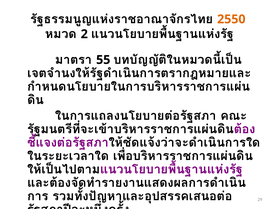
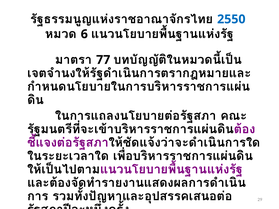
2550 colour: orange -> blue
2: 2 -> 6
55: 55 -> 77
